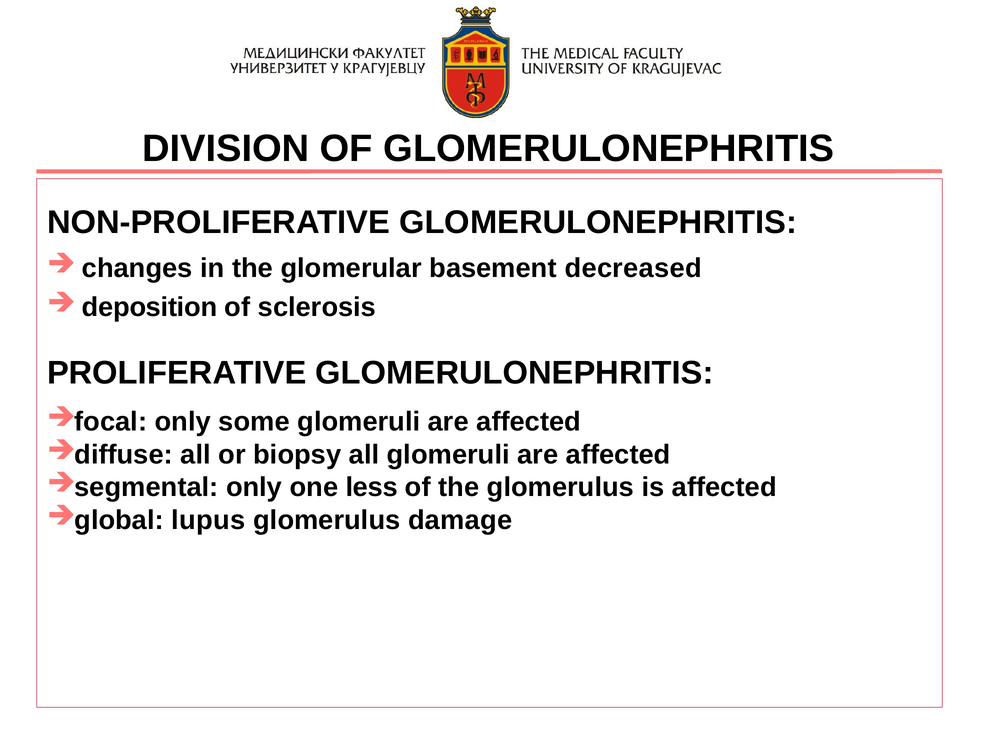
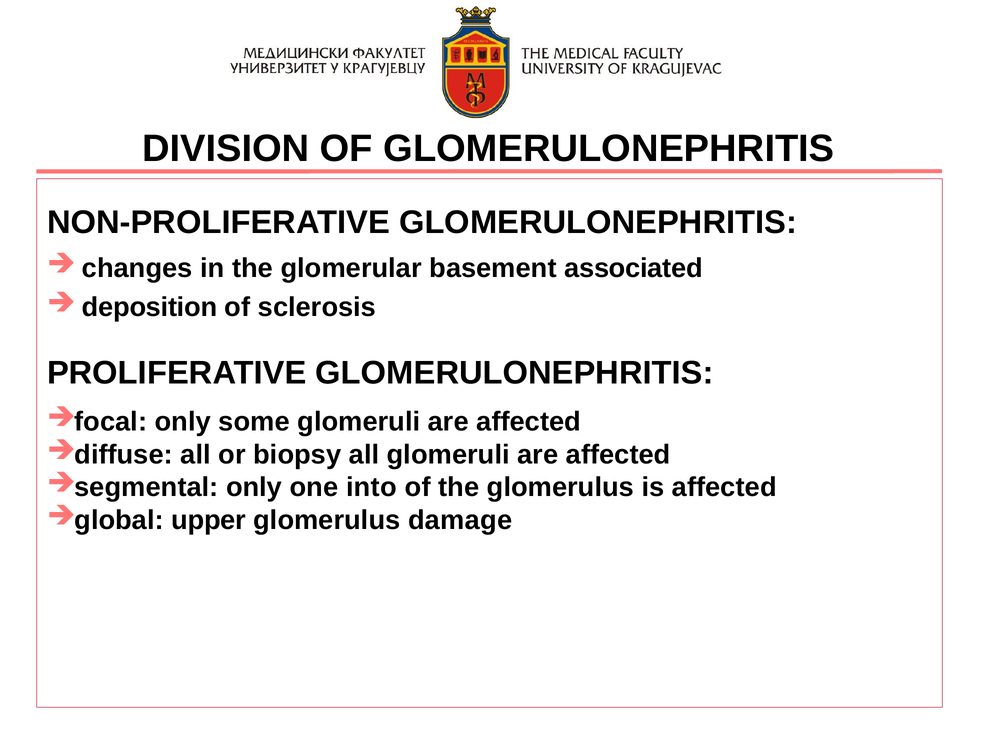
decreased: decreased -> associated
less: less -> into
lupus: lupus -> upper
